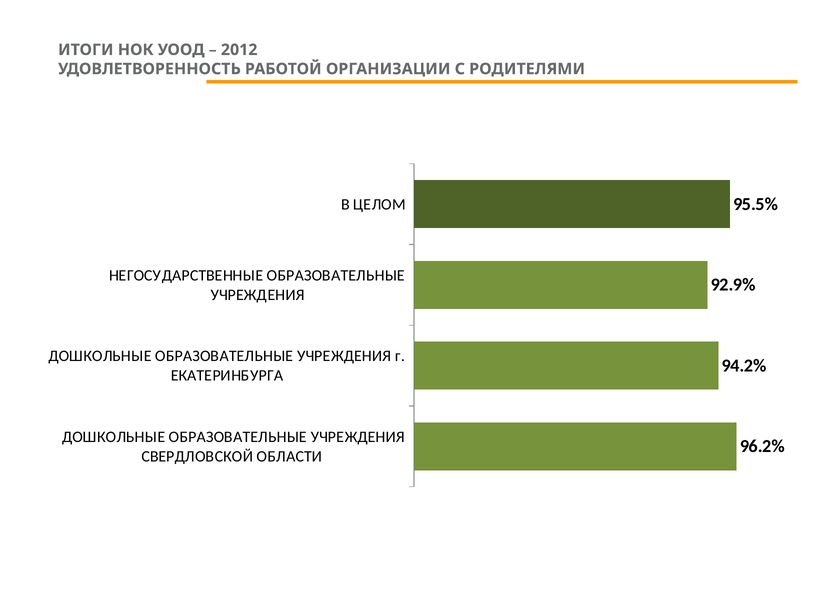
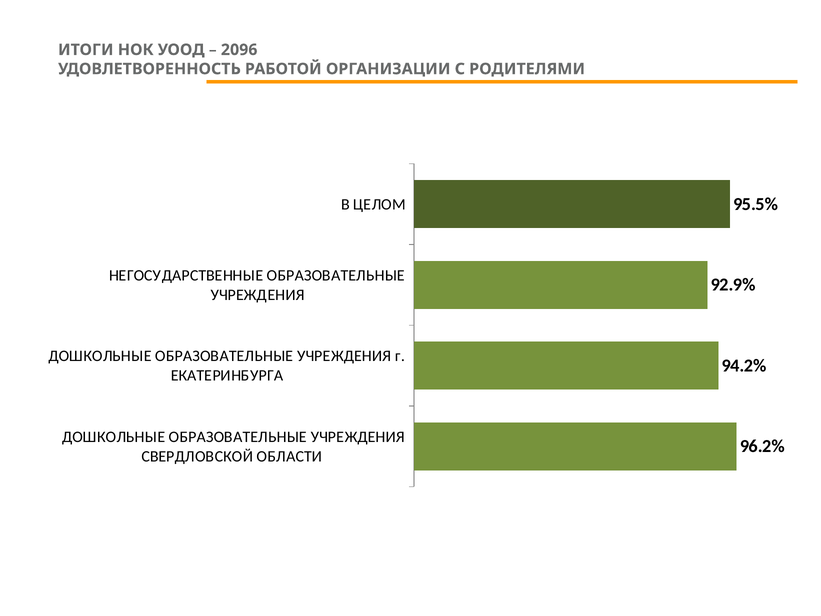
2012: 2012 -> 2096
